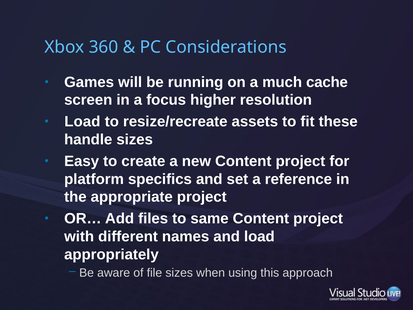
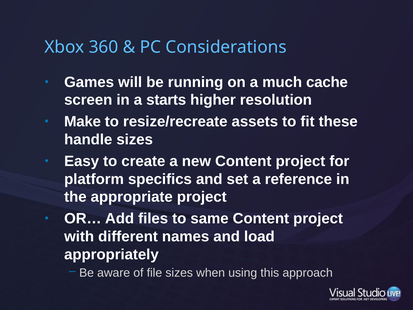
focus: focus -> starts
Load at (82, 122): Load -> Make
